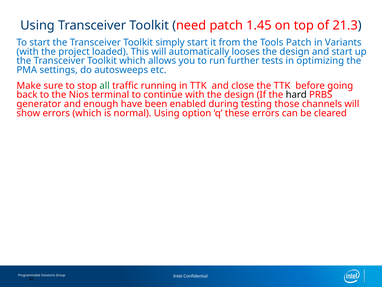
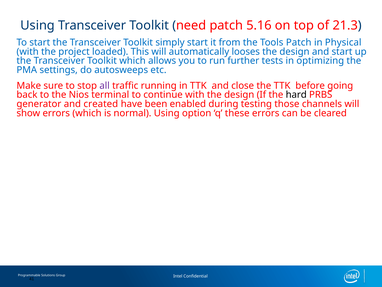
1.45: 1.45 -> 5.16
Variants: Variants -> Physical
all colour: green -> purple
enough: enough -> created
